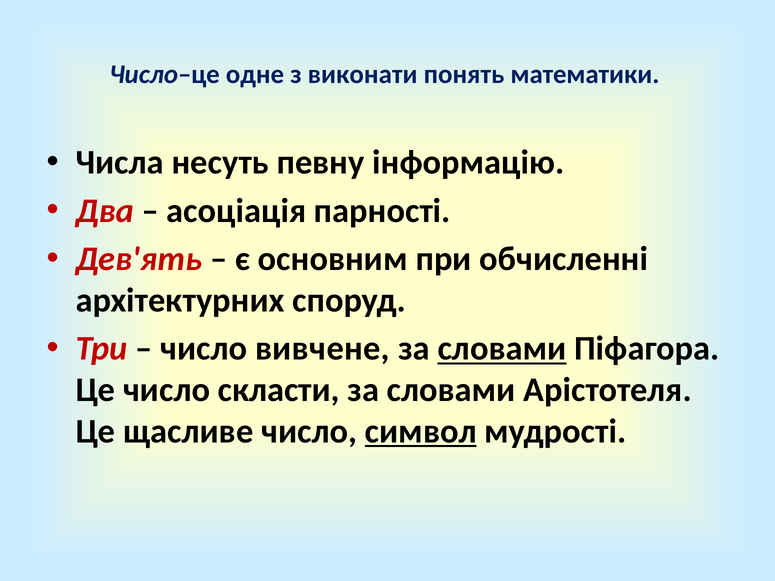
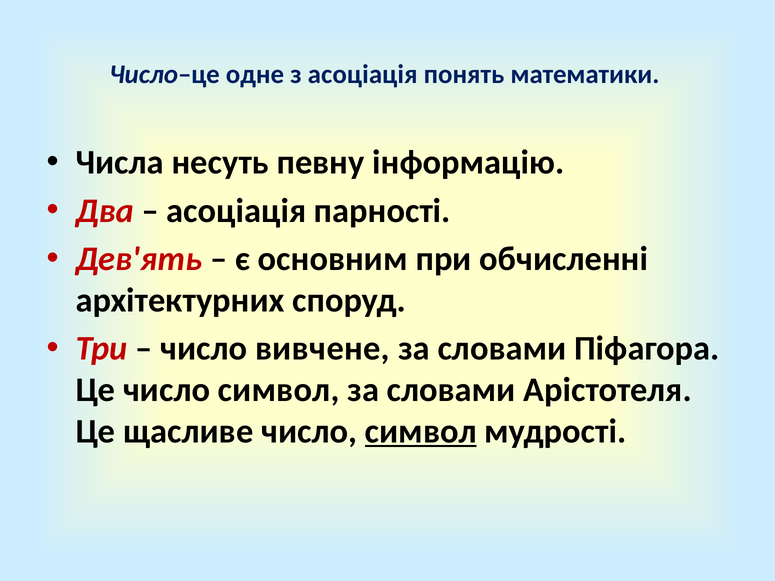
з виконати: виконати -> асоціація
словами at (502, 349) underline: present -> none
Це число скласти: скласти -> символ
